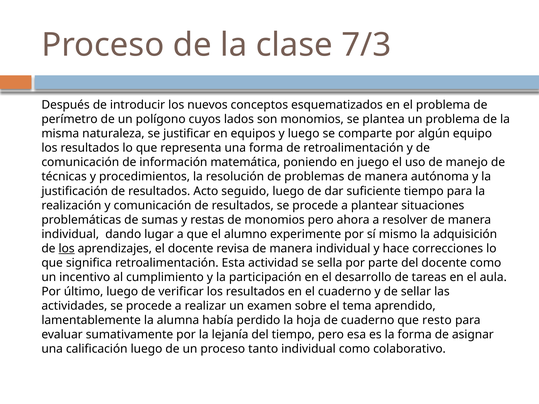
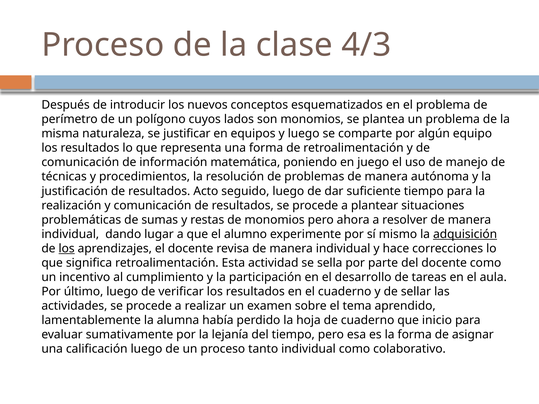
7/3: 7/3 -> 4/3
adquisición underline: none -> present
resto: resto -> inicio
